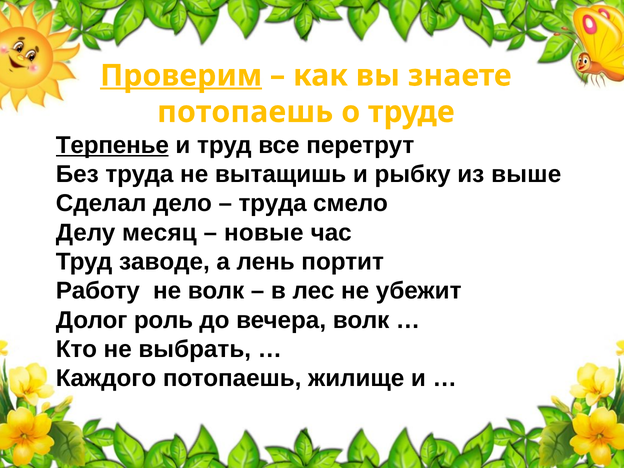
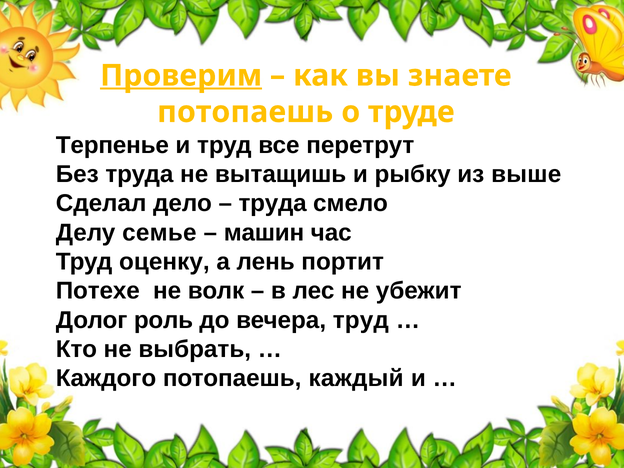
Терпенье underline: present -> none
месяц: месяц -> семье
новые: новые -> машин
заводе: заводе -> оценку
Работу: Работу -> Потехе
вечера волк: волк -> труд
жилище: жилище -> каждый
